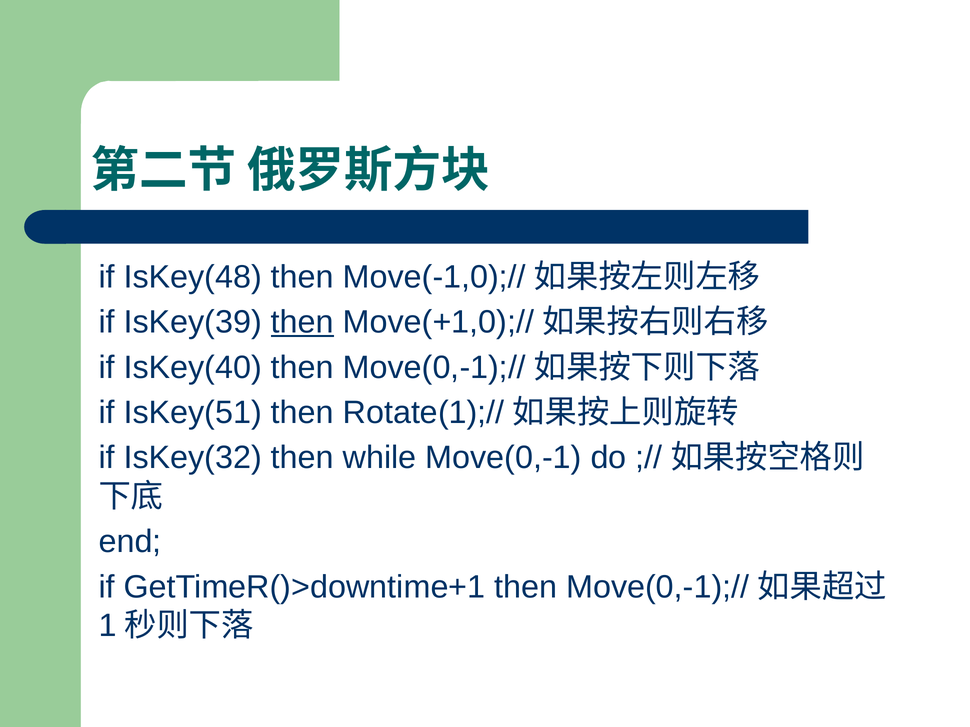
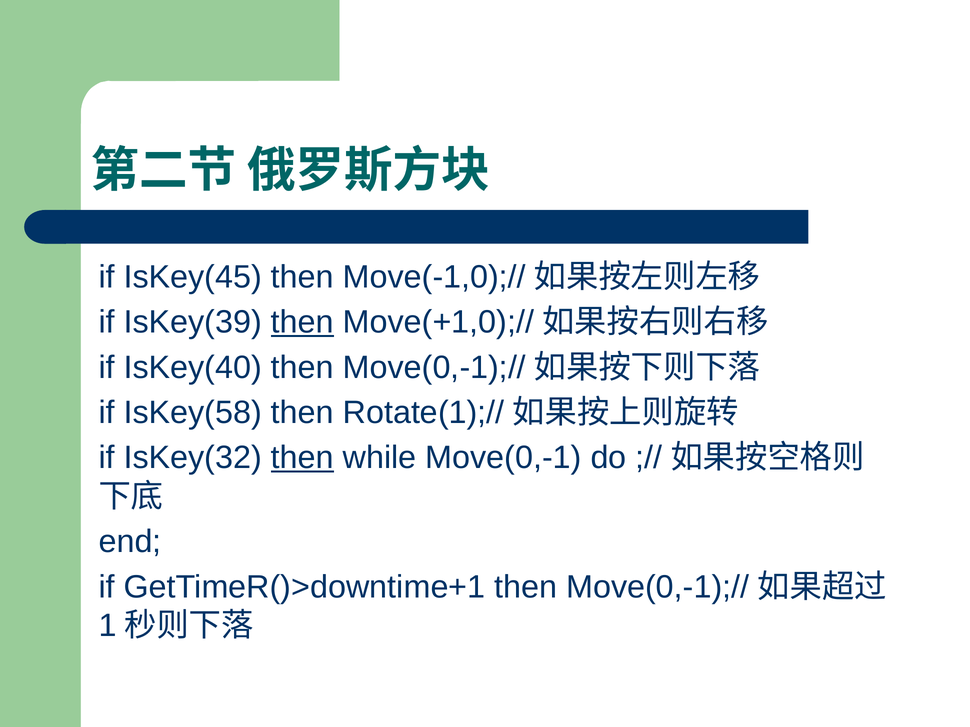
IsKey(48: IsKey(48 -> IsKey(45
IsKey(51: IsKey(51 -> IsKey(58
then at (302, 458) underline: none -> present
